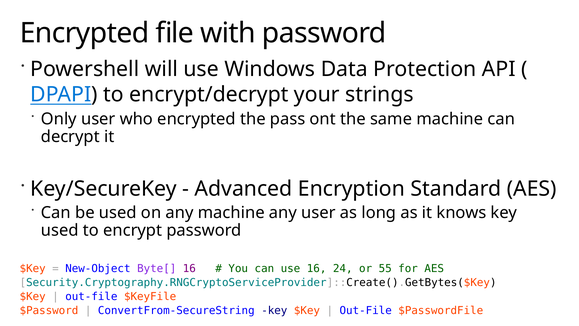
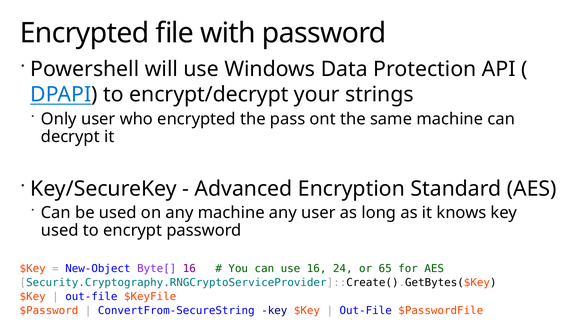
55: 55 -> 65
